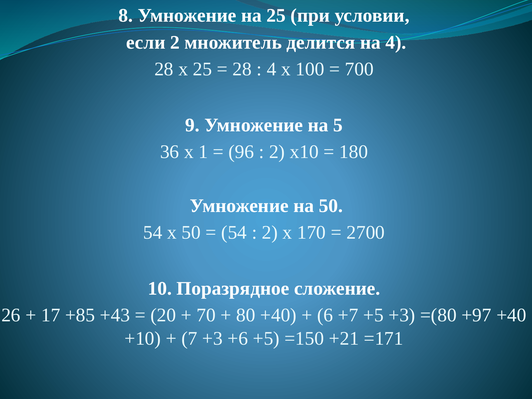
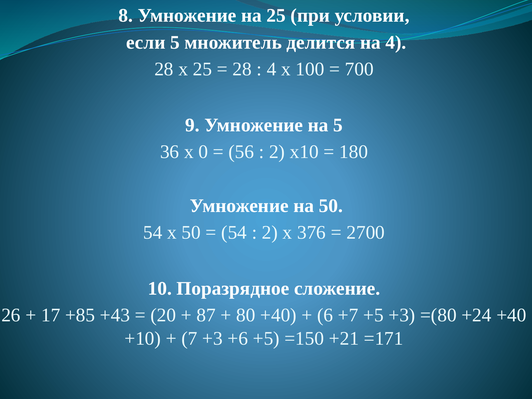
если 2: 2 -> 5
1: 1 -> 0
96: 96 -> 56
170: 170 -> 376
70: 70 -> 87
+97: +97 -> +24
